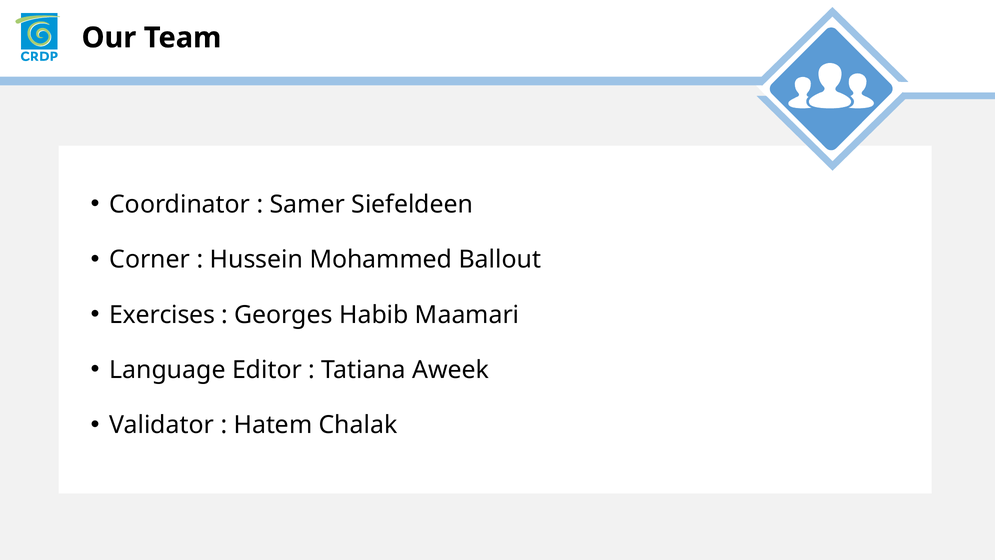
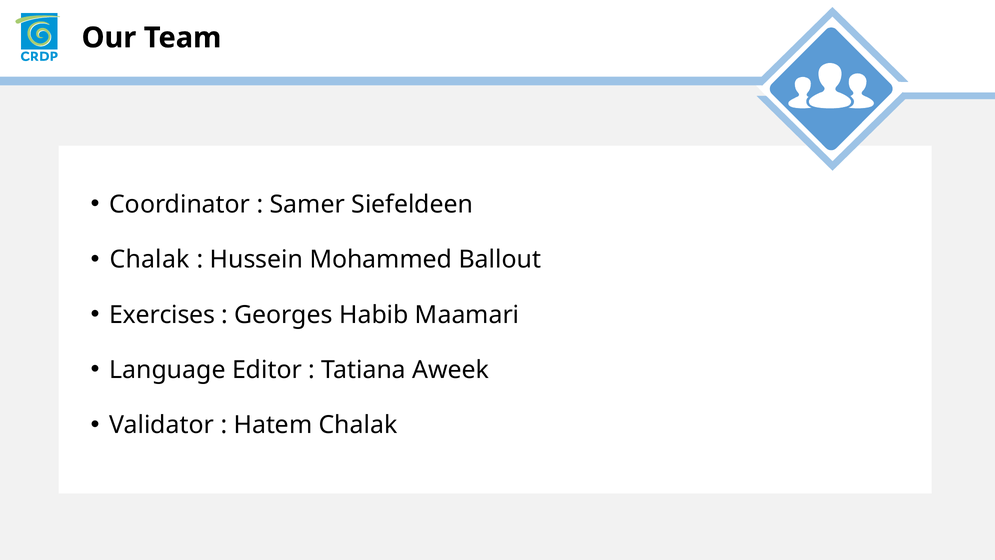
Corner at (150, 260): Corner -> Chalak
